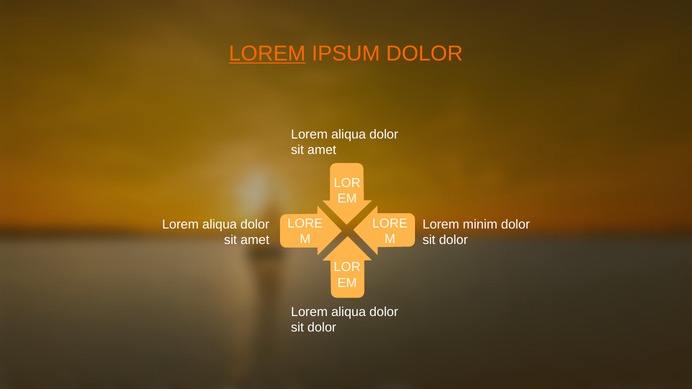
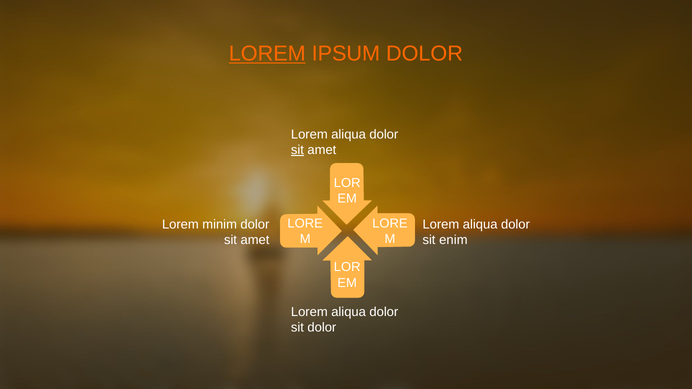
sit at (297, 150) underline: none -> present
aliqua at (220, 225): aliqua -> minim
minim at (480, 225): minim -> aliqua
dolor at (453, 240): dolor -> enim
